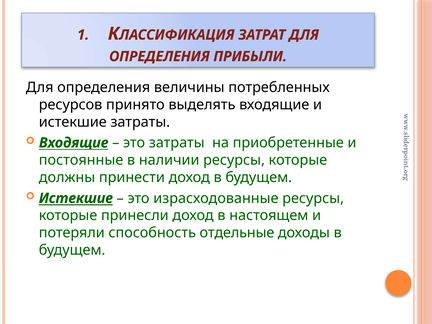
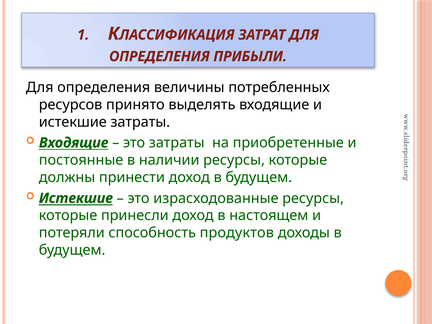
отдельные: отдельные -> продуктов
